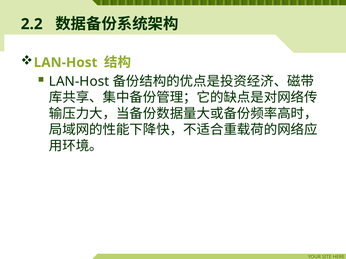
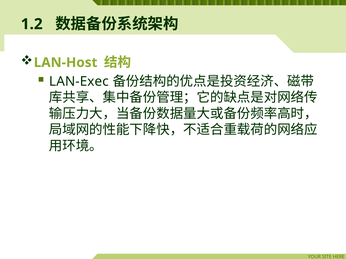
2.2: 2.2 -> 1.2
LAN-Host at (79, 82): LAN-Host -> LAN-Exec
